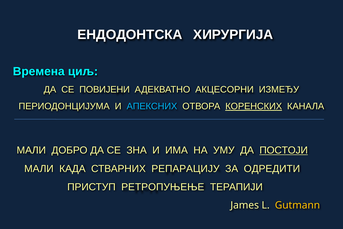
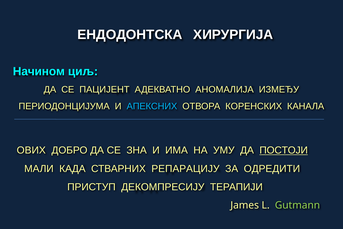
Времена: Времена -> Начином
ПОВИЈЕНИ: ПОВИЈЕНИ -> ПАЦИЈЕНТ
АКЦЕСОРНИ: АКЦЕСОРНИ -> АНОМАЛИЈА
КОРЕНСКИХ underline: present -> none
МАЛИ at (31, 150): МАЛИ -> ОВИХ
РЕТРОПУЊЕЊЕ: РЕТРОПУЊЕЊЕ -> ДЕКОМПРЕСИЈУ
Gutmann colour: yellow -> light green
